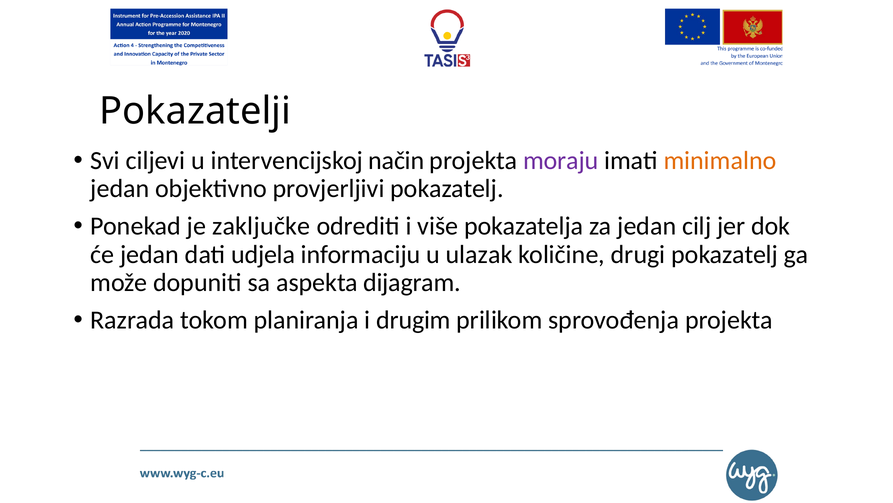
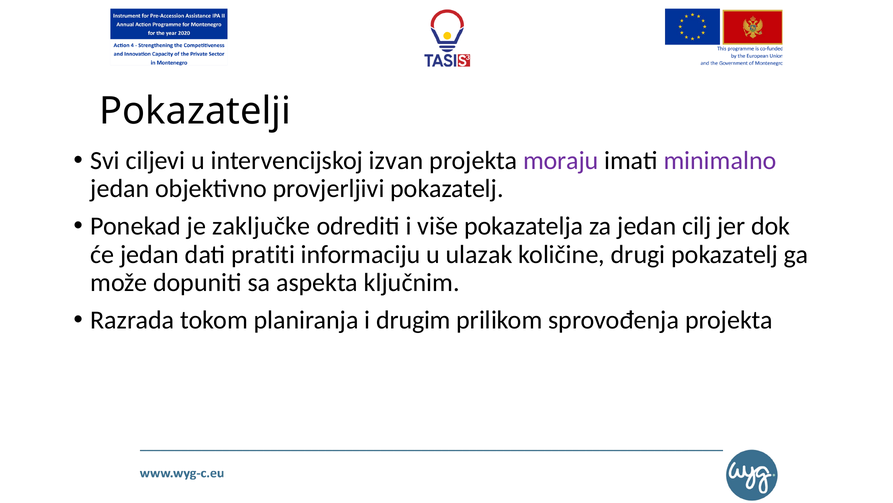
način: način -> izvan
minimalno colour: orange -> purple
udjela: udjela -> pratiti
dijagram: dijagram -> ključnim
